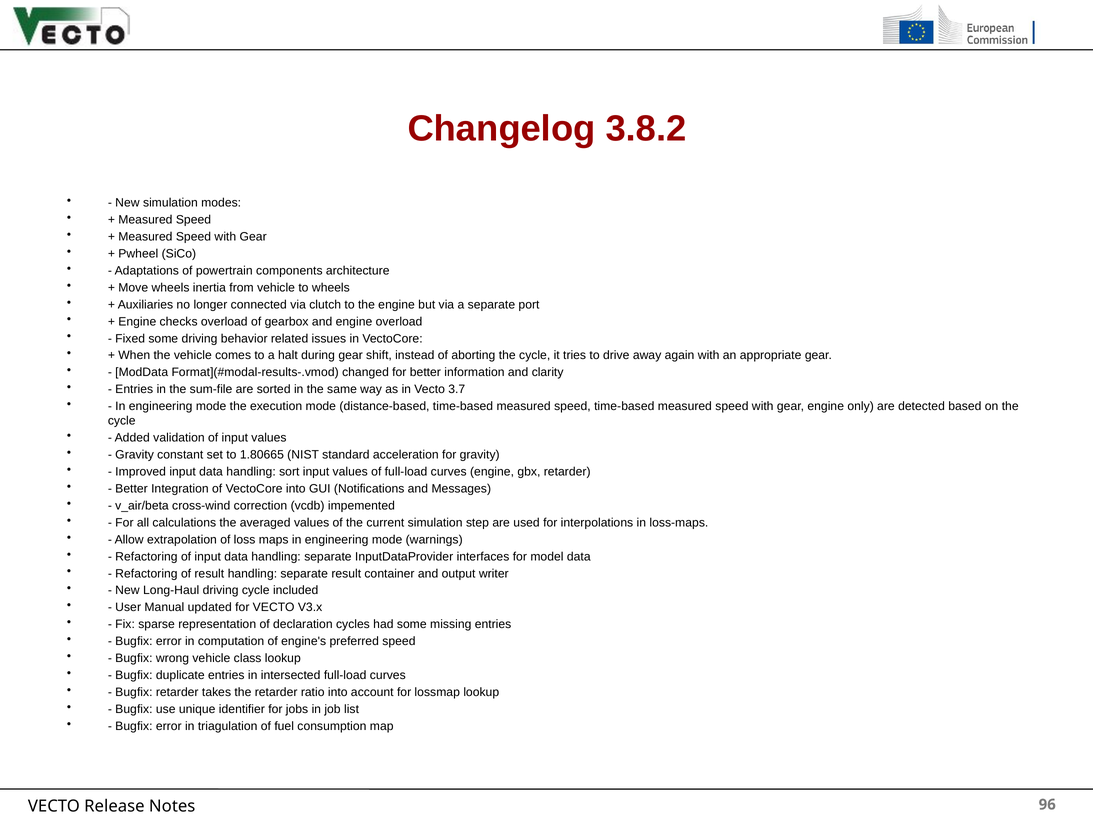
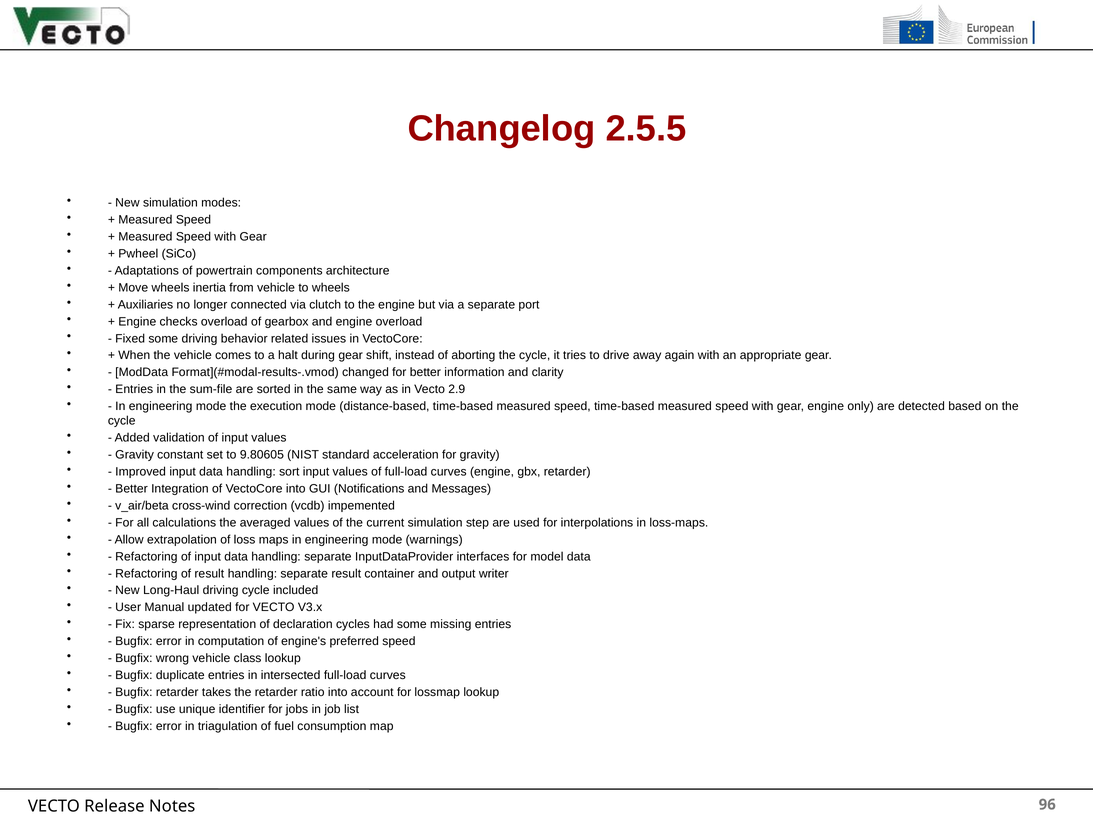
3.8.2: 3.8.2 -> 2.5.5
3.7: 3.7 -> 2.9
1.80665: 1.80665 -> 9.80605
